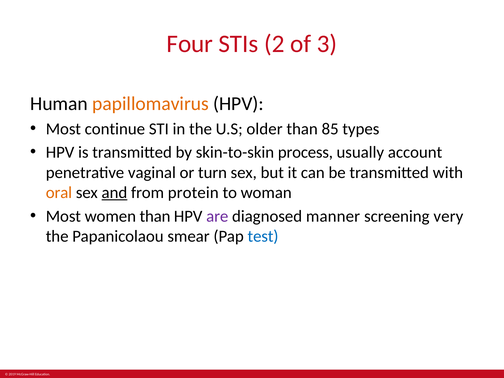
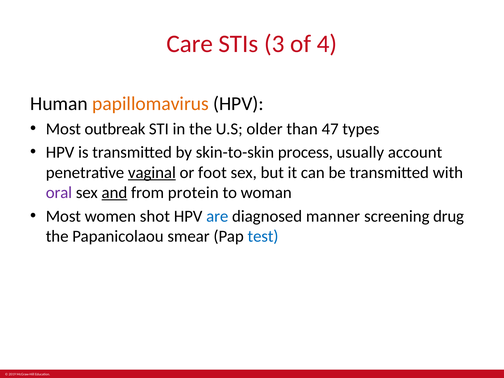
Four: Four -> Care
2: 2 -> 3
3: 3 -> 4
continue: continue -> outbreak
85: 85 -> 47
vaginal underline: none -> present
turn: turn -> foot
oral colour: orange -> purple
women than: than -> shot
are colour: purple -> blue
very: very -> drug
